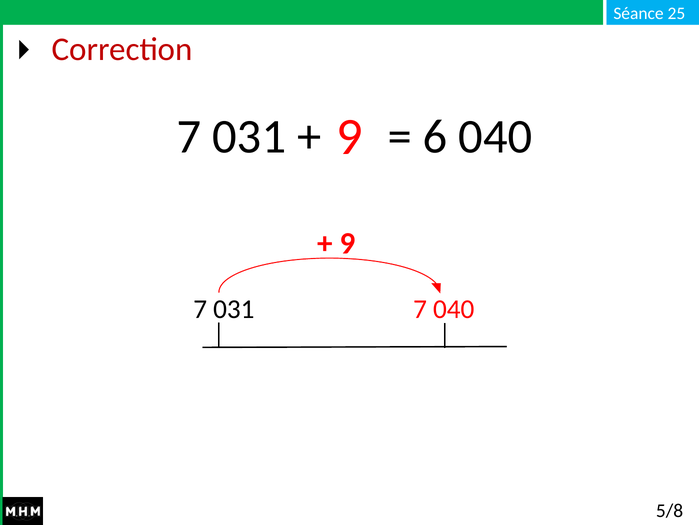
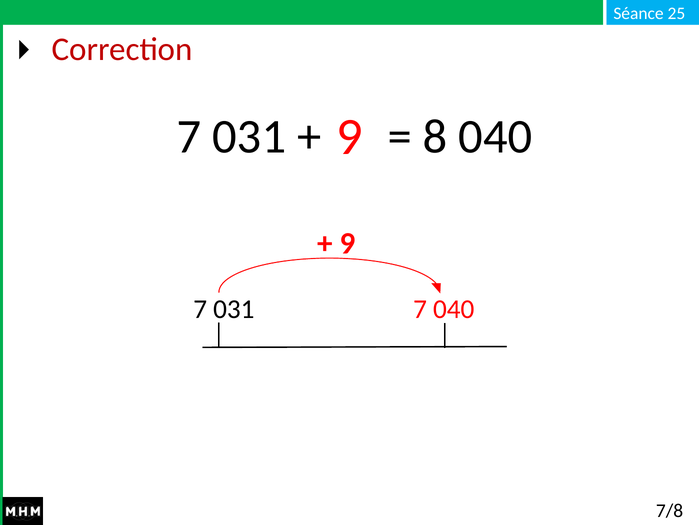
6: 6 -> 8
5/8: 5/8 -> 7/8
